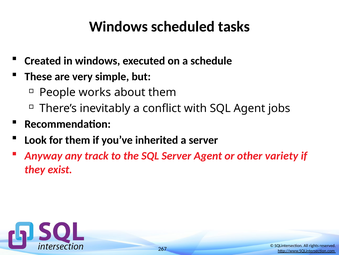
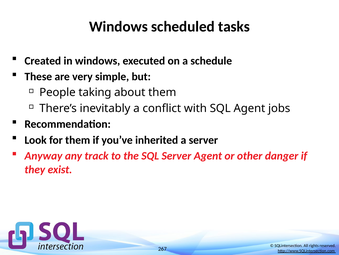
works: works -> taking
variety: variety -> danger
